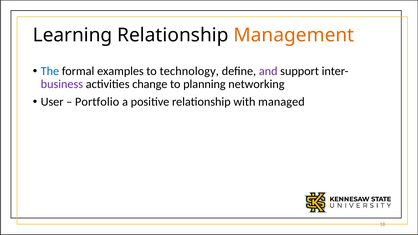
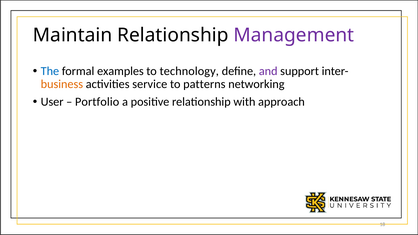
Learning: Learning -> Maintain
Management colour: orange -> purple
business colour: purple -> orange
change: change -> service
planning: planning -> patterns
managed: managed -> approach
